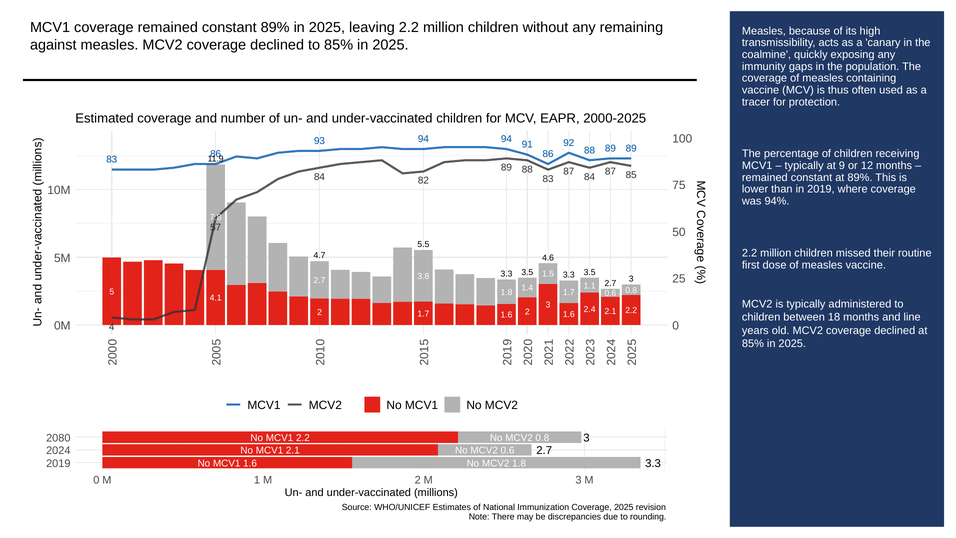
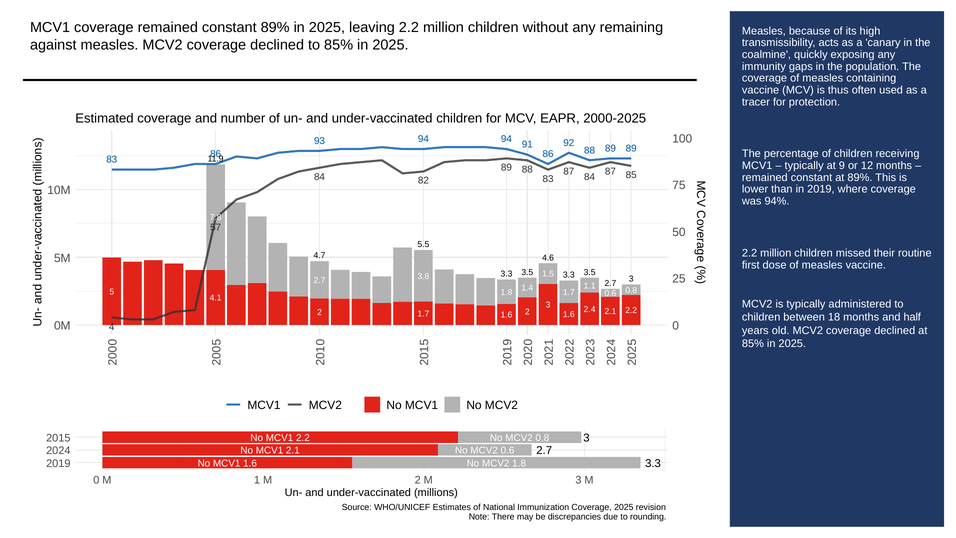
line: line -> half
2080: 2080 -> 2015
